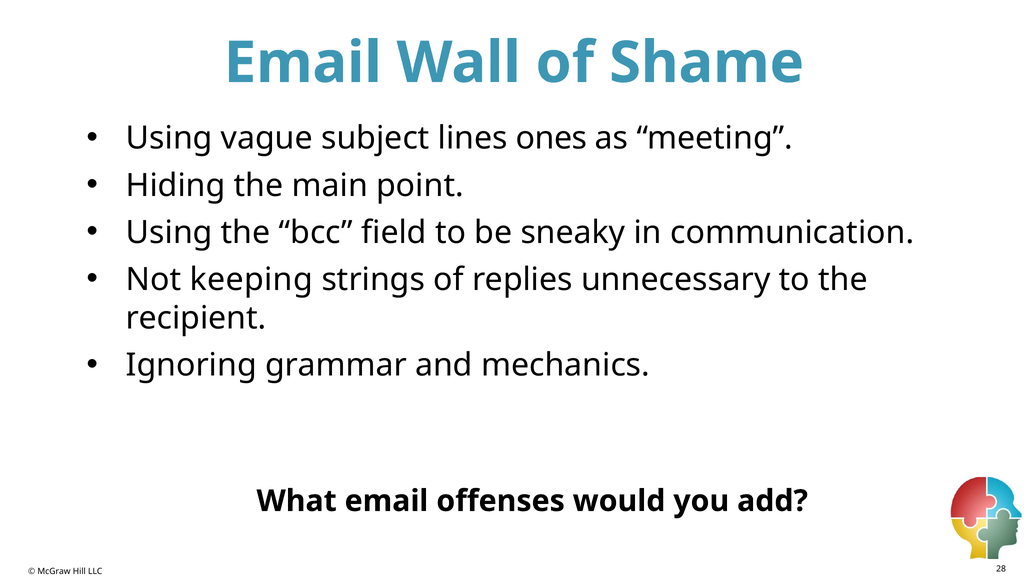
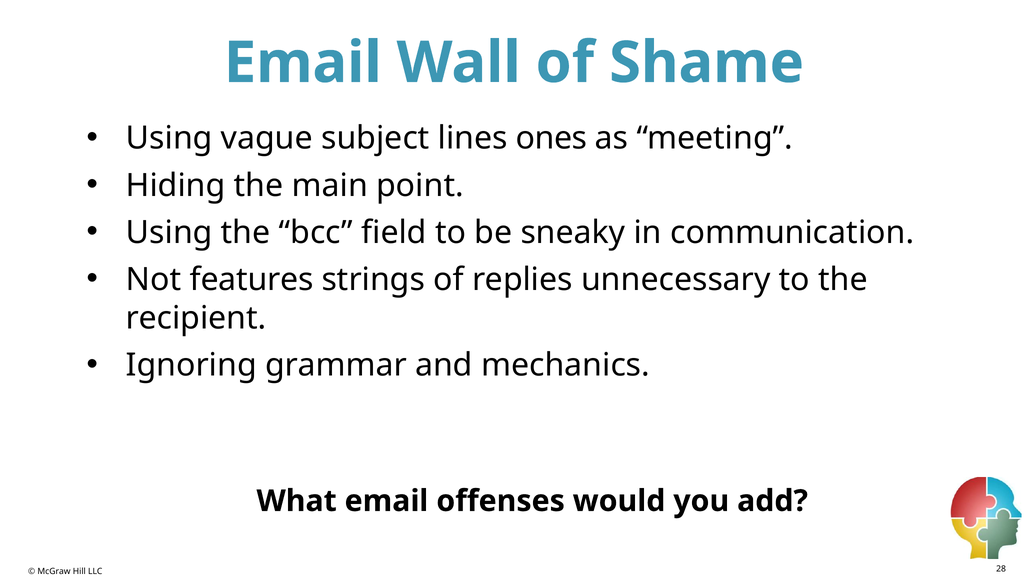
keeping: keeping -> features
